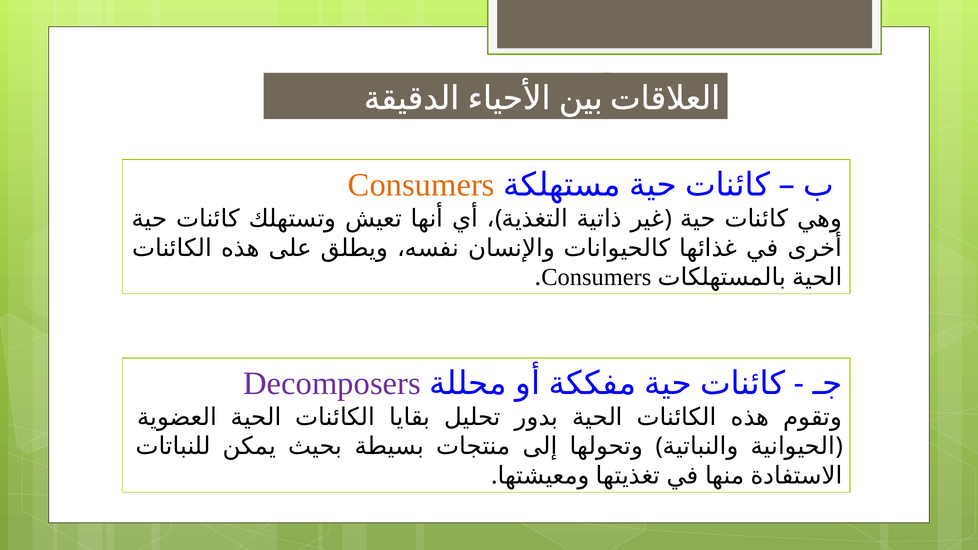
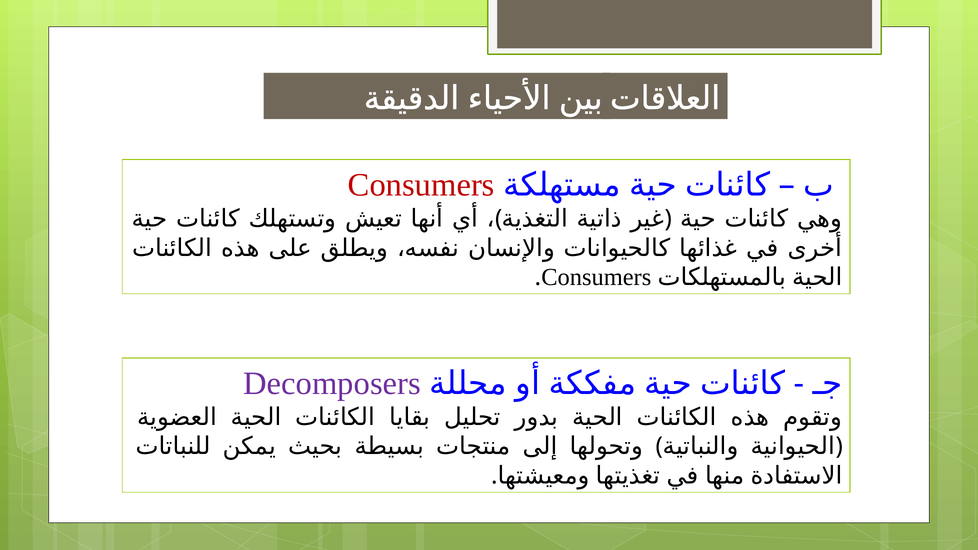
Consumers at (421, 185) colour: orange -> red
